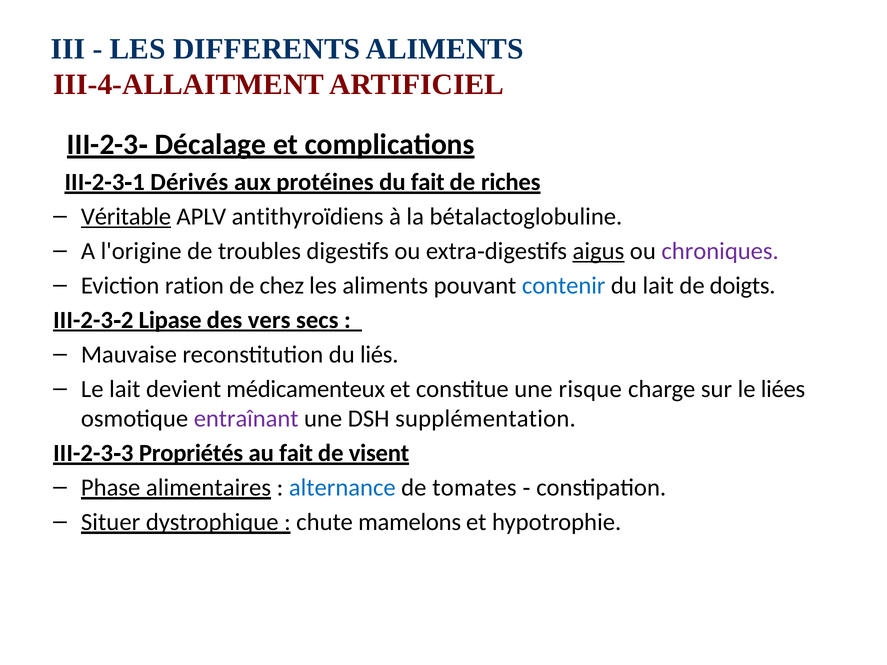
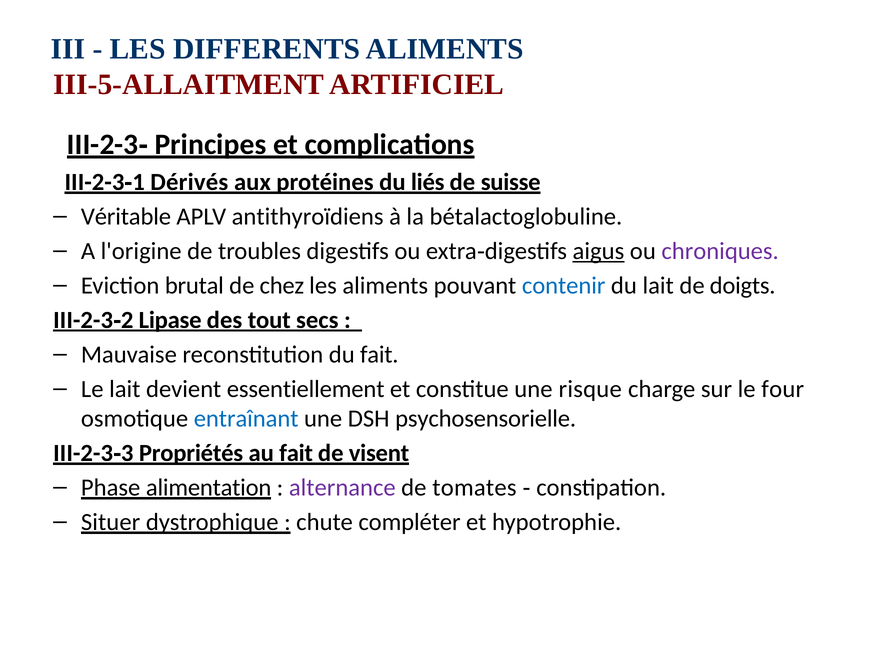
III-4‑ALLAITMENT: III-4‑ALLAITMENT -> III-5‑ALLAITMENT
Décalage: Décalage -> Principes
du fait: fait -> liés
riches: riches -> suisse
Véritable underline: present -> none
ration: ration -> brutal
vers: vers -> tout
du liés: liés -> fait
médicamenteux: médicamenteux -> essentiellement
liées: liées -> four
entraînant colour: purple -> blue
supplémentation: supplémentation -> psychosensorielle
alimentaires: alimentaires -> alimentation
alternance colour: blue -> purple
mamelons: mamelons -> compléter
